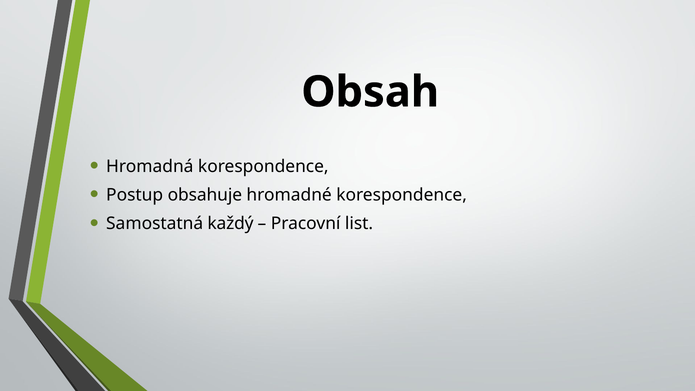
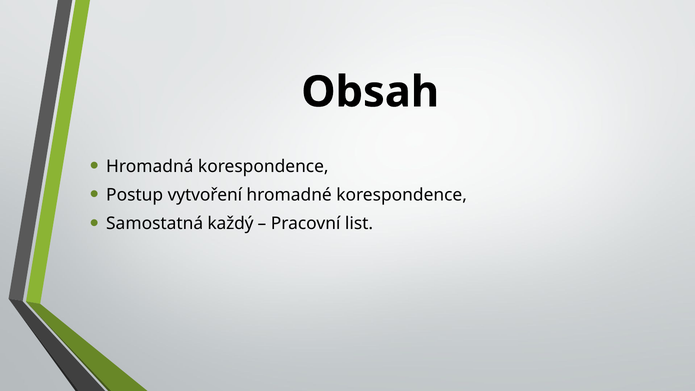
obsahuje: obsahuje -> vytvoření
